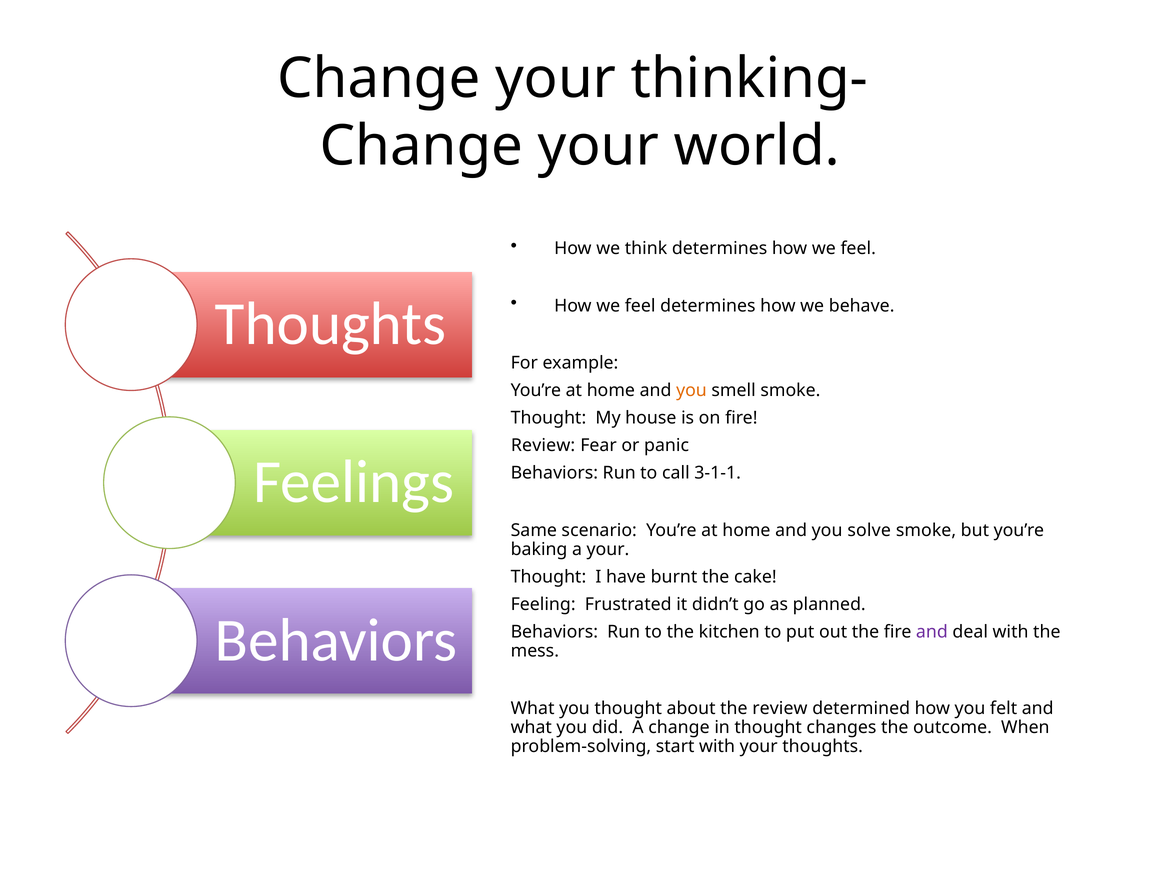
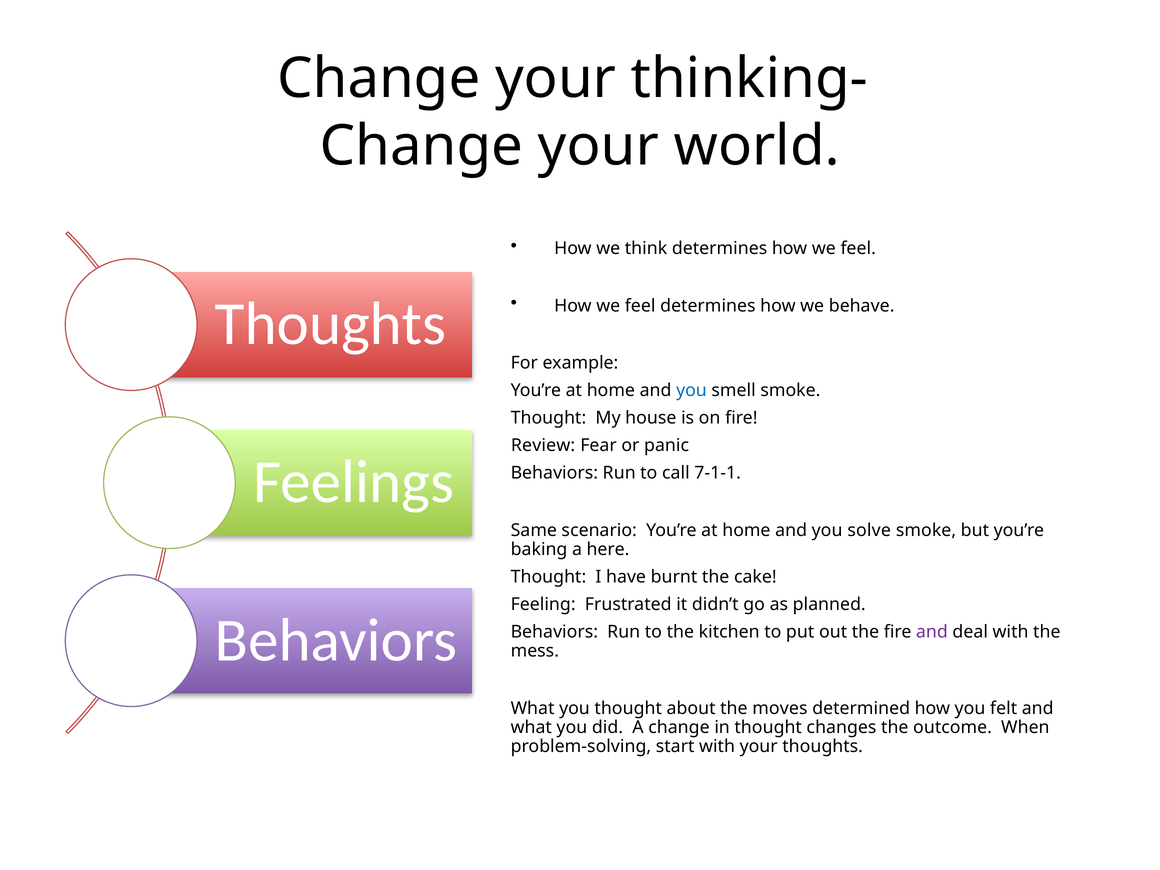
you at (691, 390) colour: orange -> blue
3-1-1: 3-1-1 -> 7-1-1
a your: your -> here
the review: review -> moves
